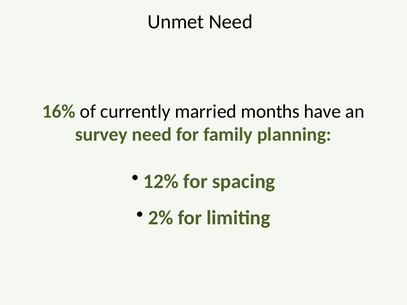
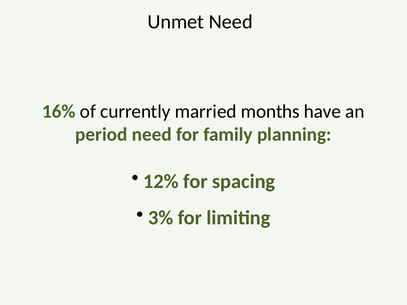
survey: survey -> period
2%: 2% -> 3%
